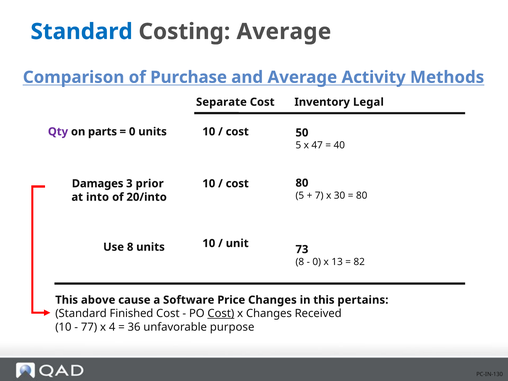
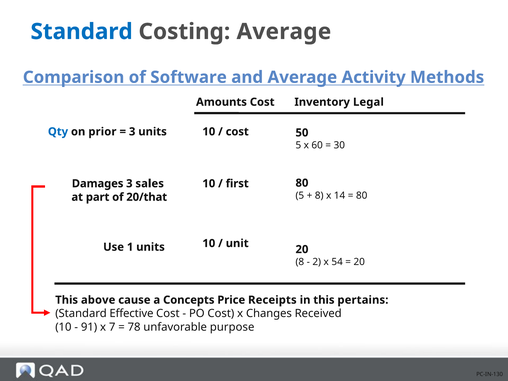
Purchase: Purchase -> Software
Separate: Separate -> Amounts
Qty colour: purple -> blue
parts: parts -> prior
0 at (132, 132): 0 -> 3
47: 47 -> 60
40: 40 -> 30
prior: prior -> sales
cost at (237, 184): cost -> first
7 at (319, 196): 7 -> 8
30: 30 -> 14
into: into -> part
20/into: 20/into -> 20/that
Use 8: 8 -> 1
units 73: 73 -> 20
0 at (317, 262): 0 -> 2
13: 13 -> 54
82 at (359, 262): 82 -> 20
Software: Software -> Concepts
Price Changes: Changes -> Receipts
Finished: Finished -> Effective
Cost at (221, 313) underline: present -> none
77: 77 -> 91
4: 4 -> 7
36: 36 -> 78
